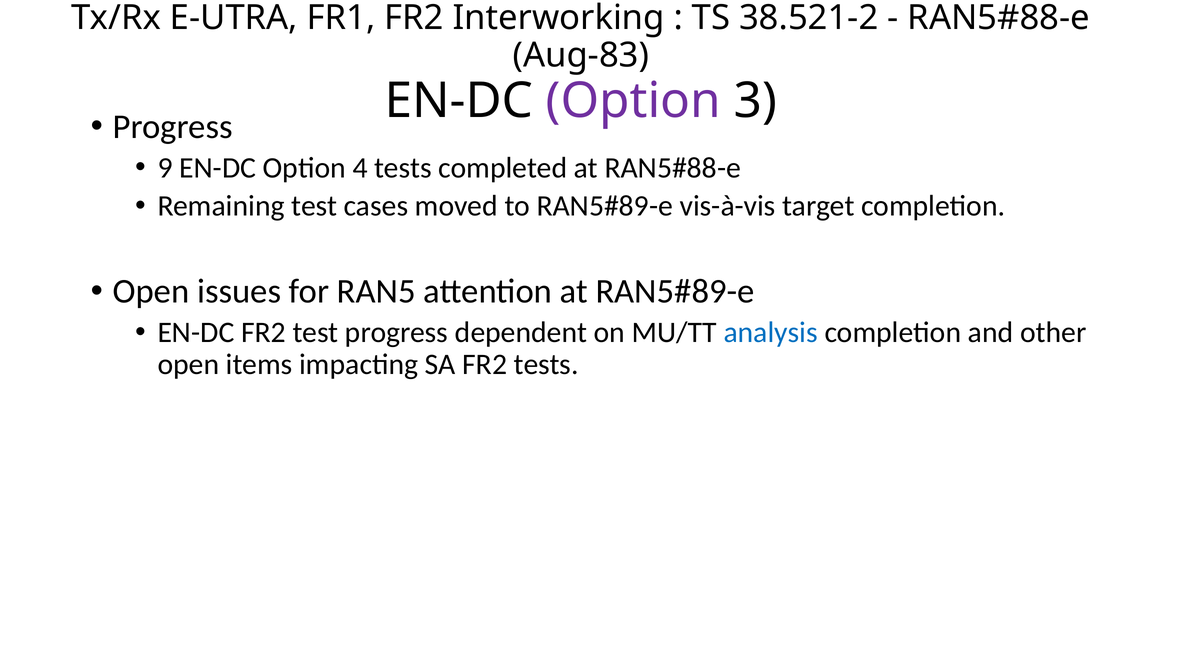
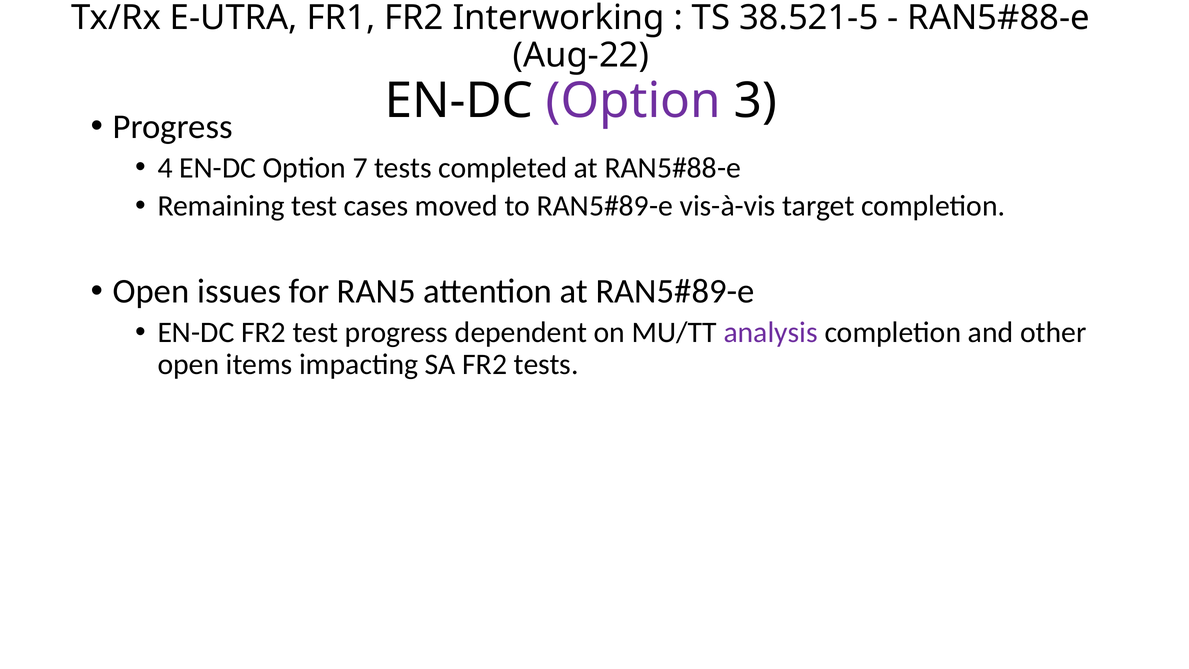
38.521-2: 38.521-2 -> 38.521-5
Aug-83: Aug-83 -> Aug-22
9: 9 -> 4
4: 4 -> 7
analysis colour: blue -> purple
